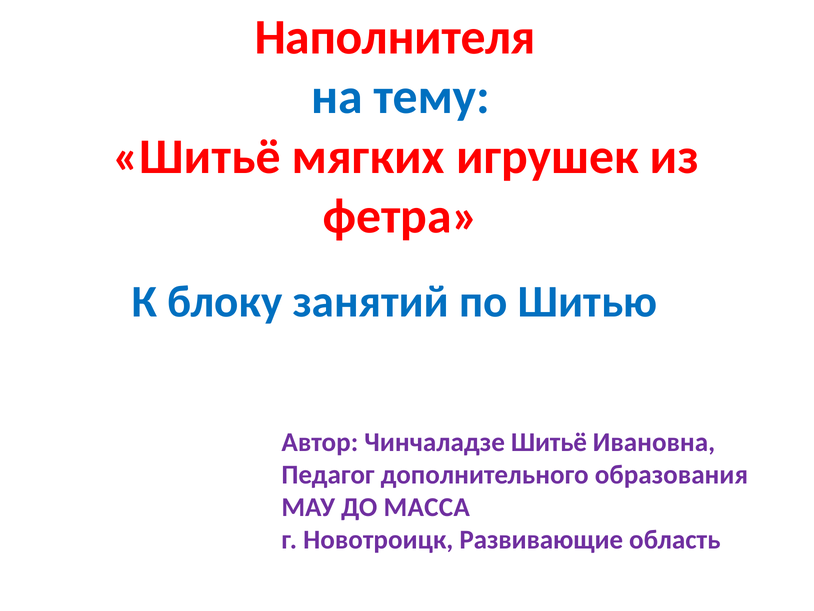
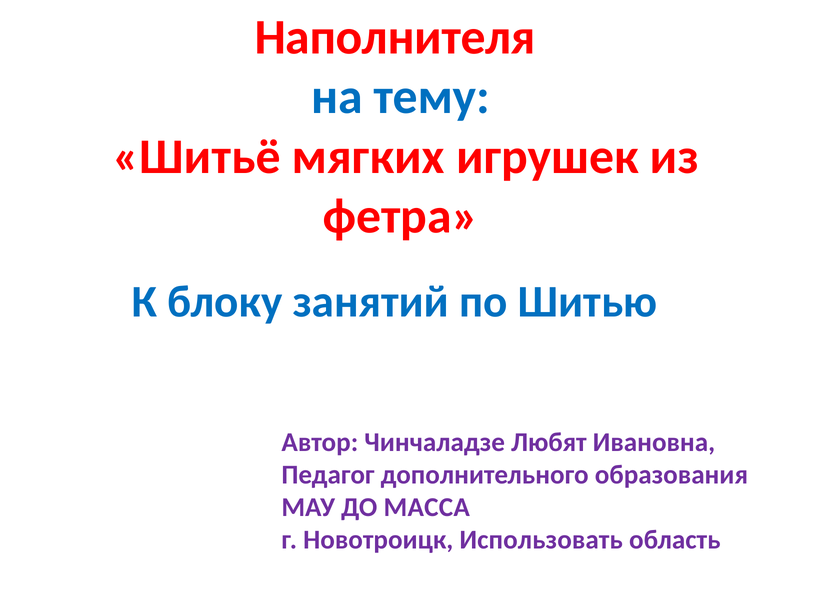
Чинчаладзе Шитьё: Шитьё -> Любят
Развивающие: Развивающие -> Использовать
